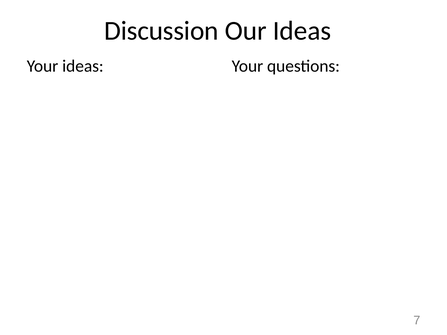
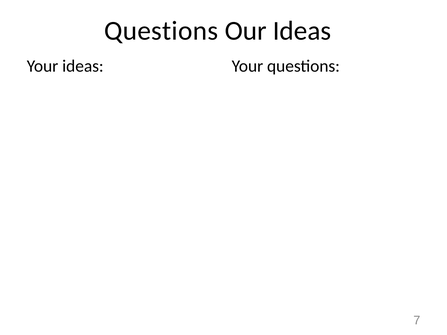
Discussion at (161, 31): Discussion -> Questions
